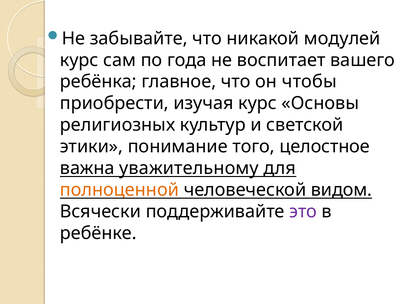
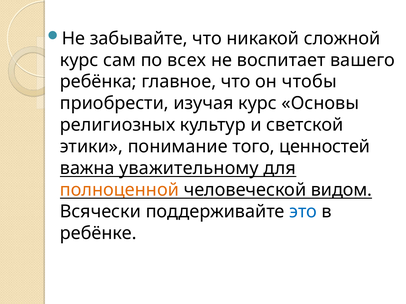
модулей: модулей -> сложной
года: года -> всех
целостное: целостное -> ценностей
это colour: purple -> blue
